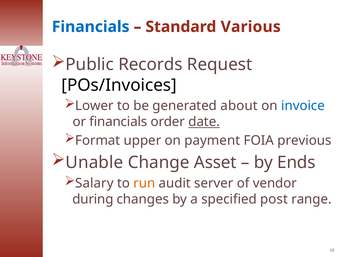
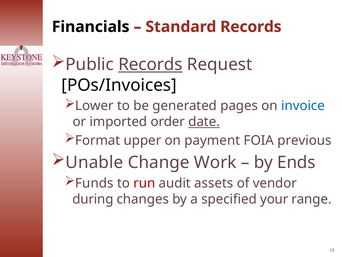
Financials at (91, 27) colour: blue -> black
Standard Various: Various -> Records
Records at (150, 64) underline: none -> present
about: about -> pages
or financials: financials -> imported
Asset: Asset -> Work
Salary: Salary -> Funds
run colour: orange -> red
server: server -> assets
post: post -> your
